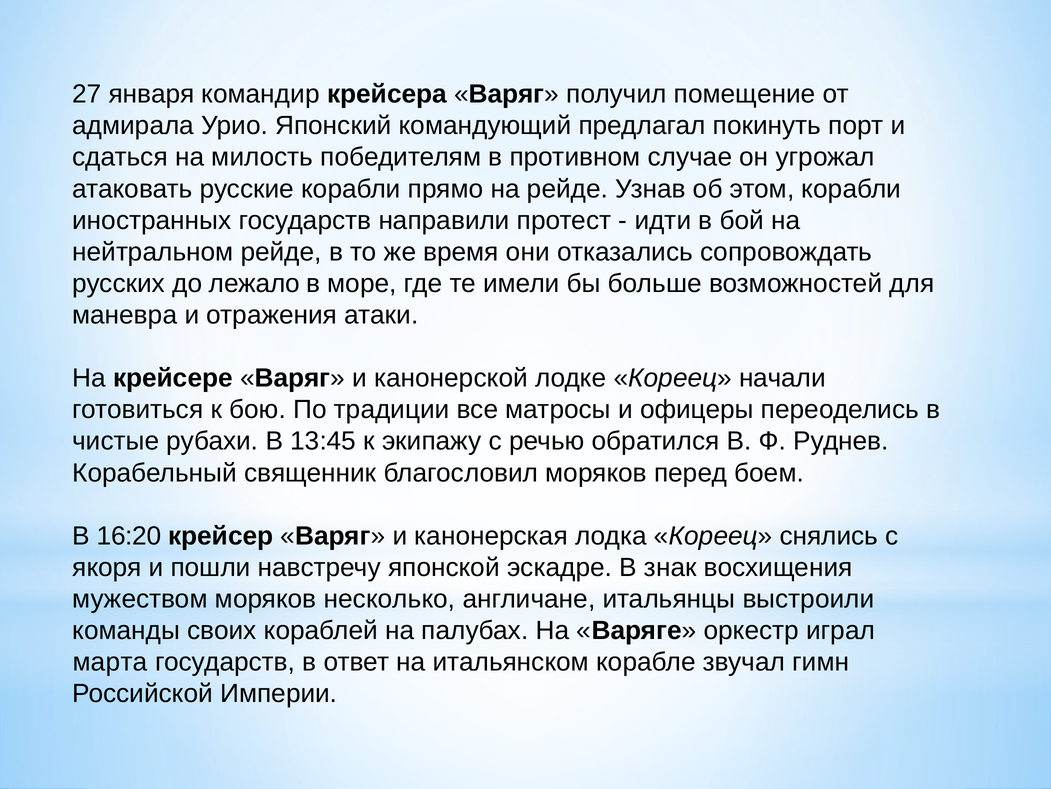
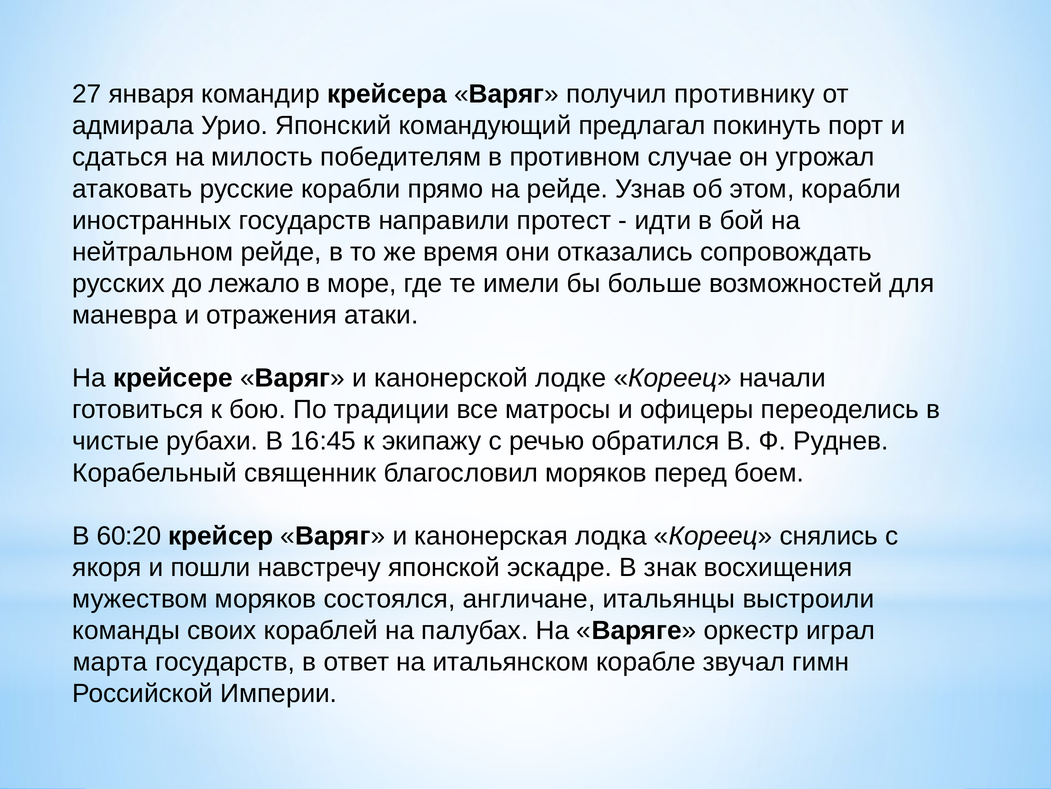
помещение: помещение -> противнику
13:45: 13:45 -> 16:45
16:20: 16:20 -> 60:20
несколько: несколько -> состоялся
